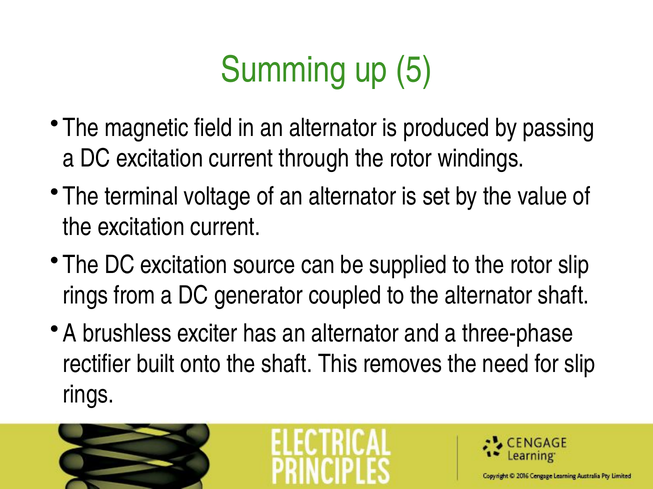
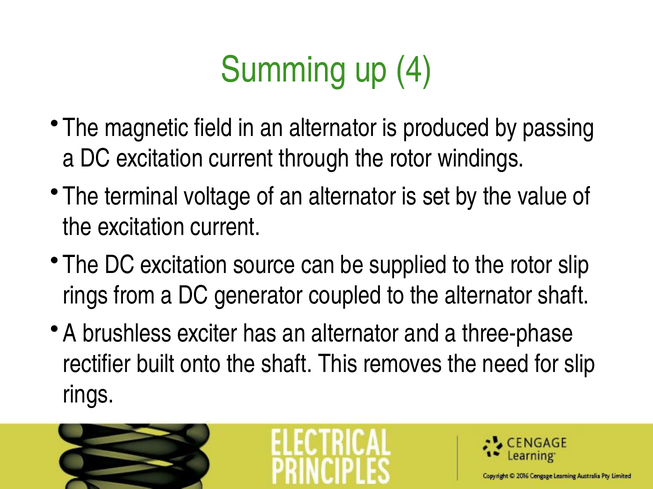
5: 5 -> 4
